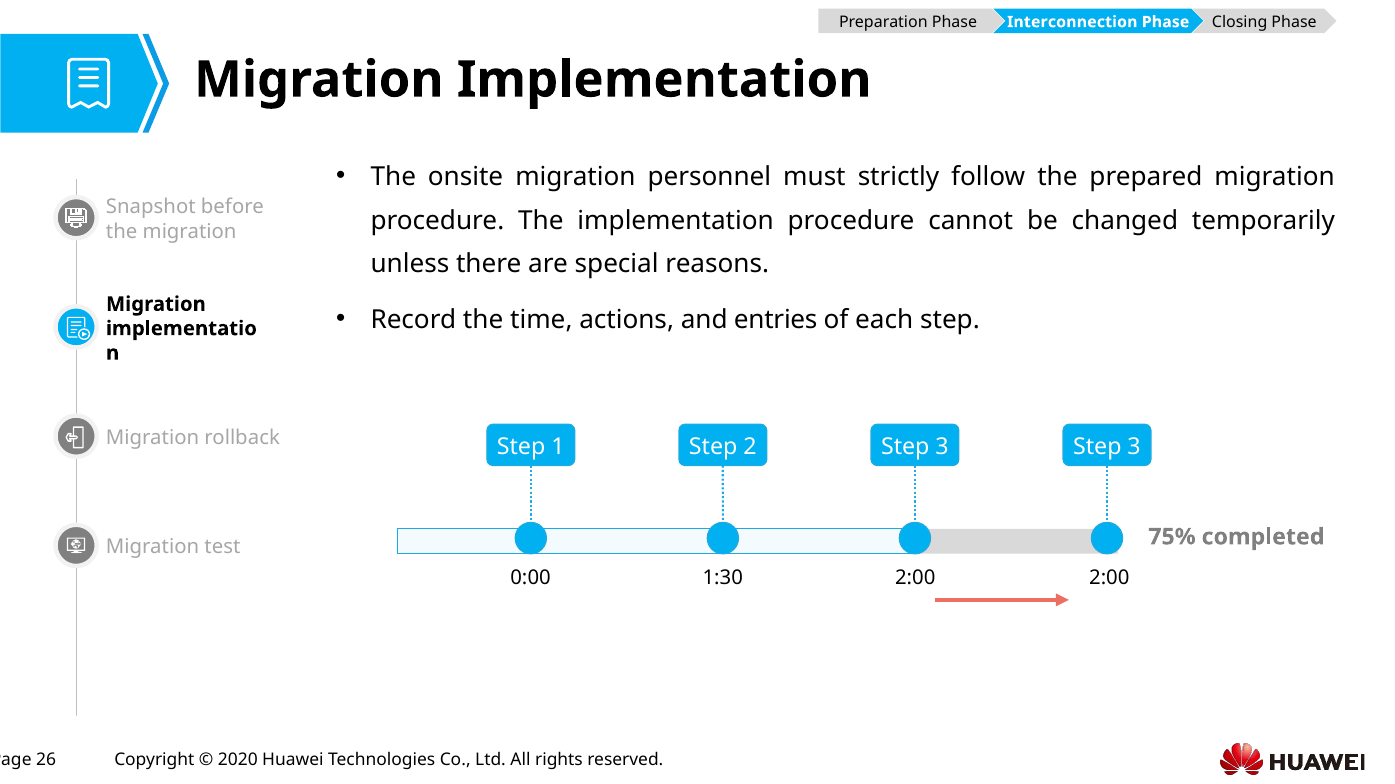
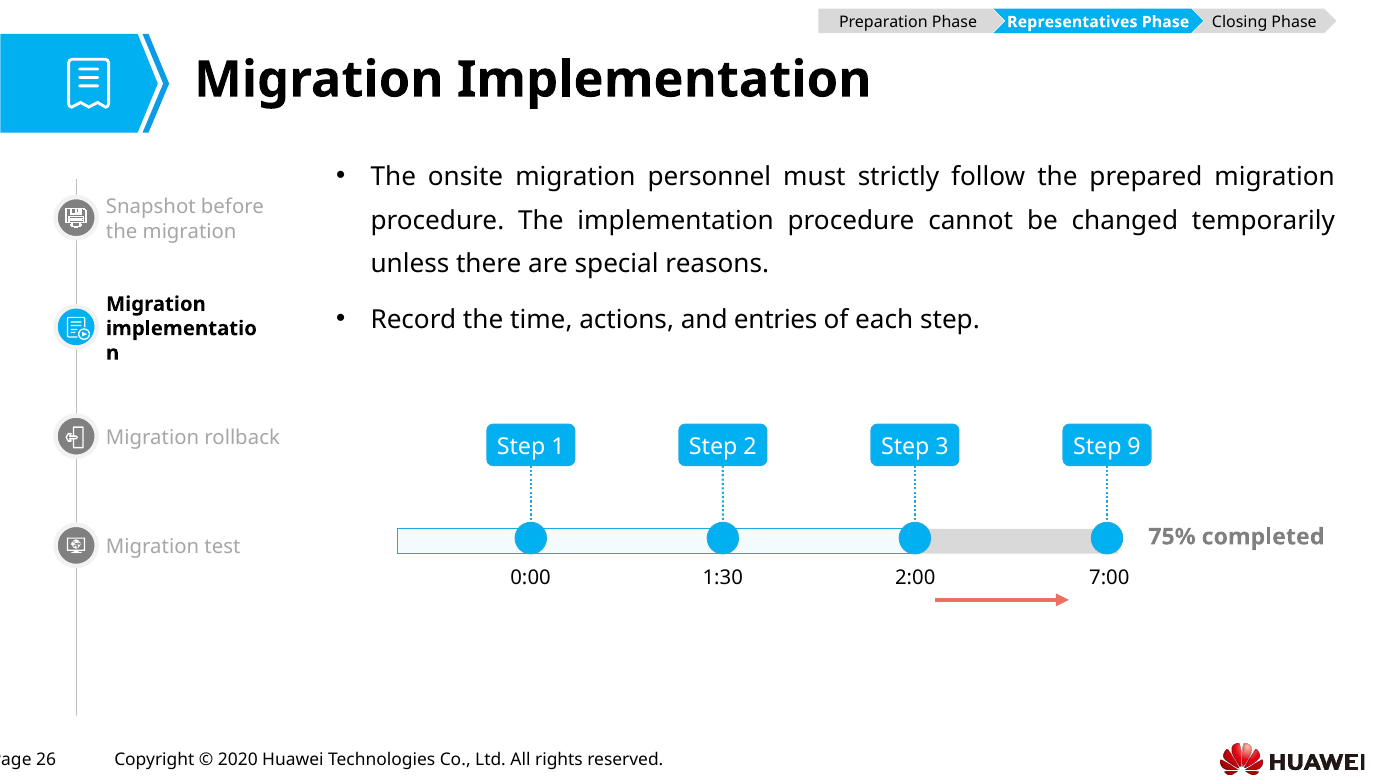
Interconnection: Interconnection -> Representatives
3 Step 3: 3 -> 9
2:00 2:00: 2:00 -> 7:00
